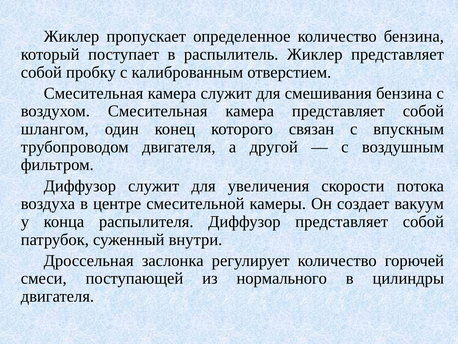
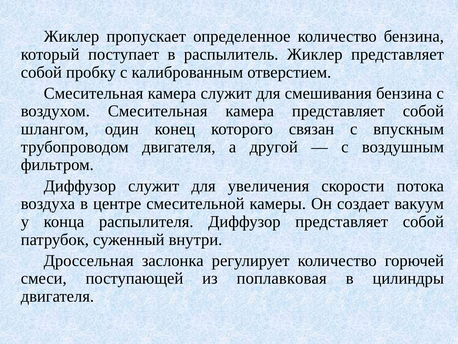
нормального: нормального -> поплавковая
